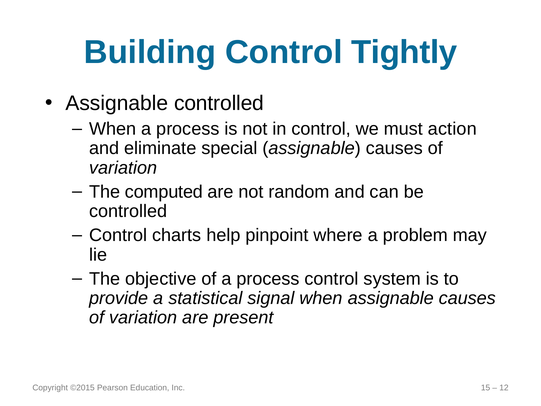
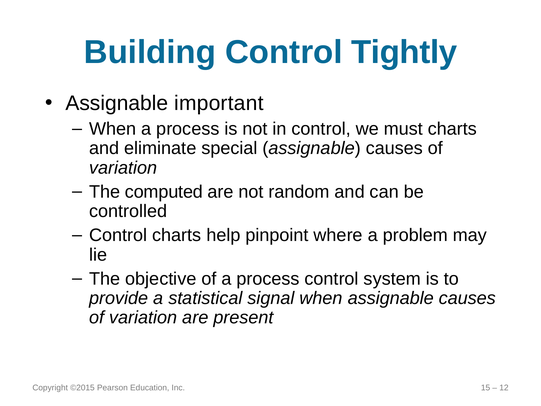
Assignable controlled: controlled -> important
must action: action -> charts
